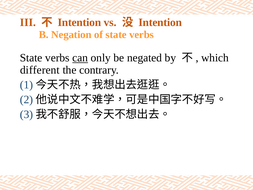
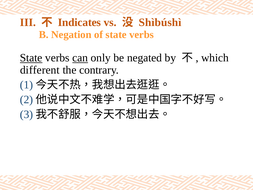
Intention at (79, 22): Intention -> Indicates
Intention at (160, 22): Intention -> Shìbúshì
State at (31, 58) underline: none -> present
